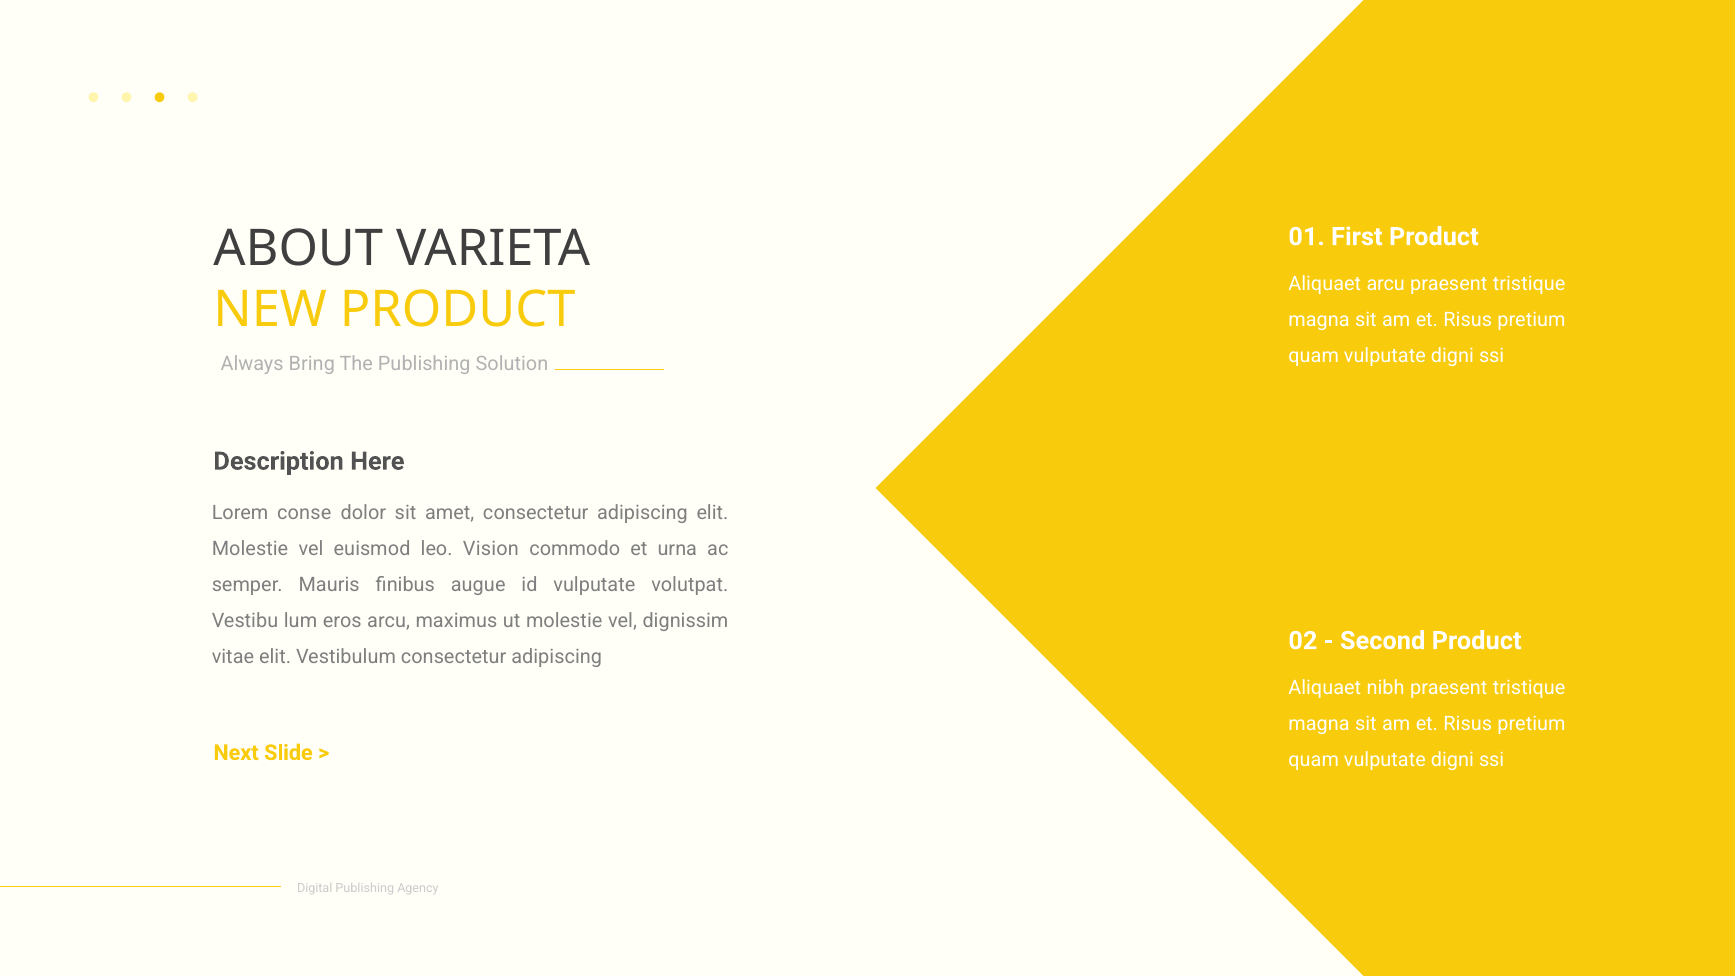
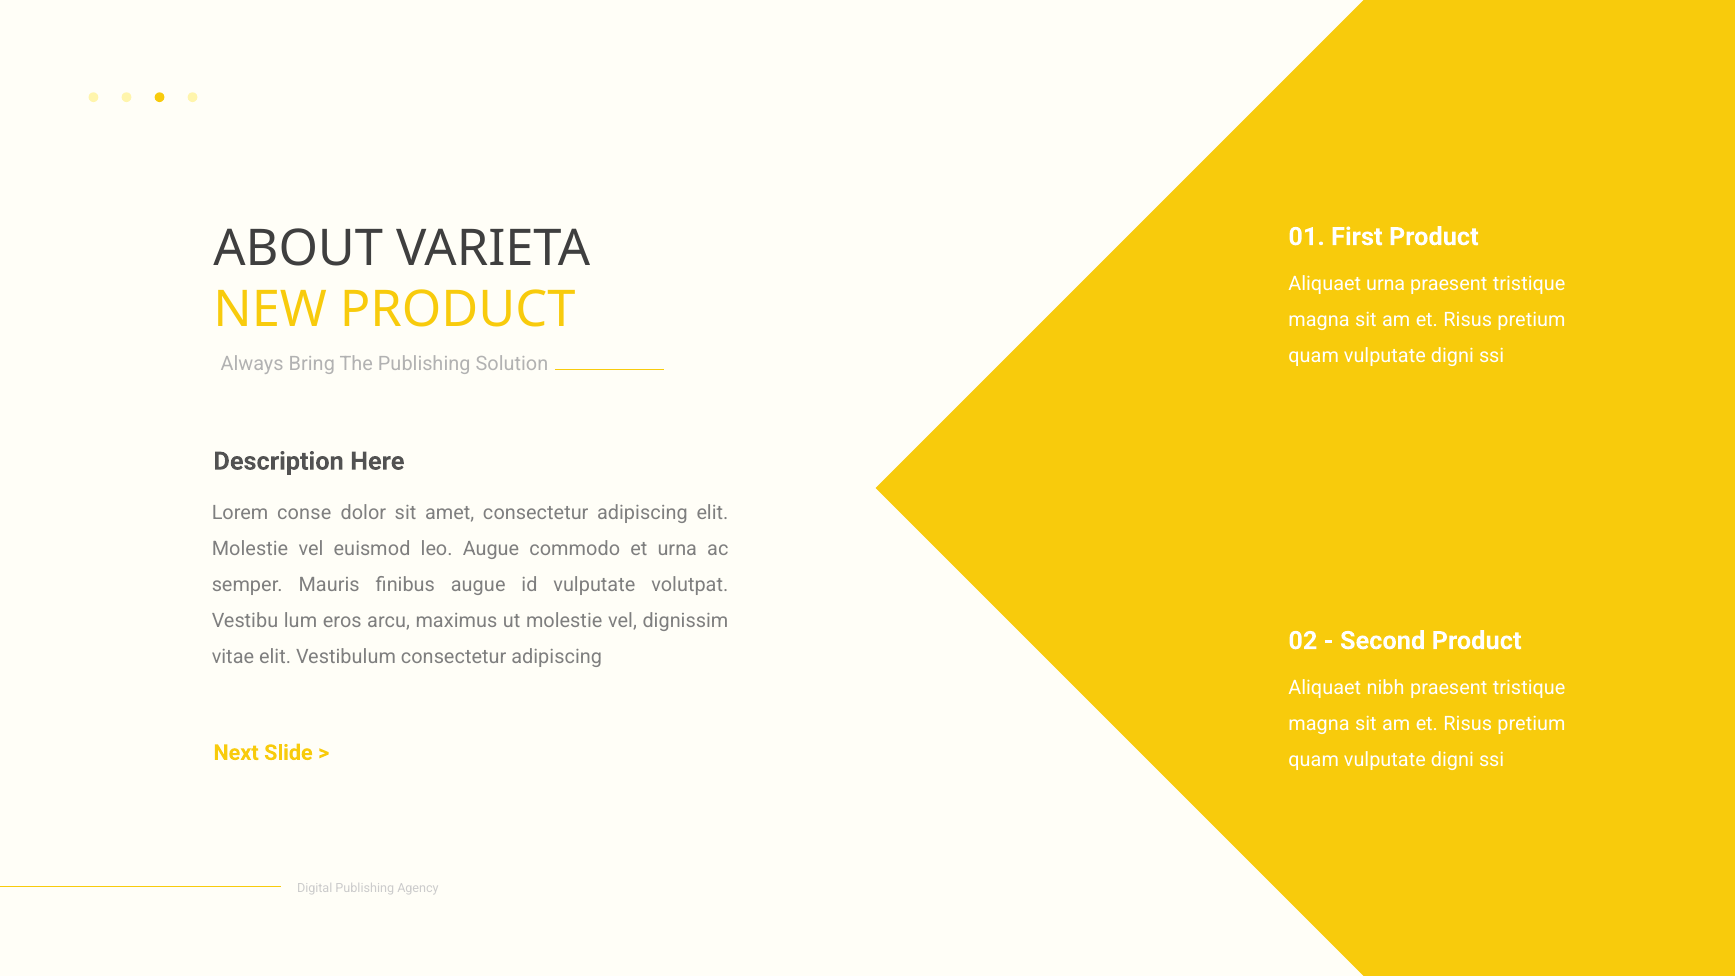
Aliquaet arcu: arcu -> urna
leo Vision: Vision -> Augue
